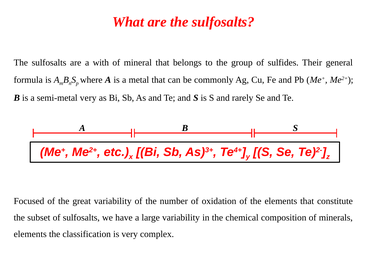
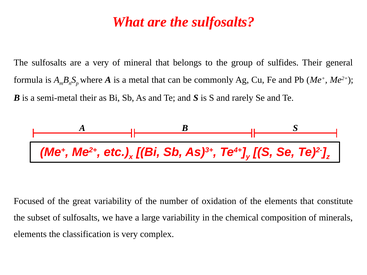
a with: with -> very
semi-metal very: very -> their
